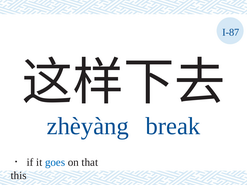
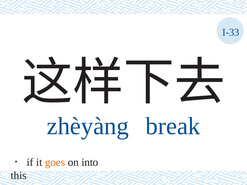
I-87: I-87 -> I-33
goes colour: blue -> orange
that: that -> into
